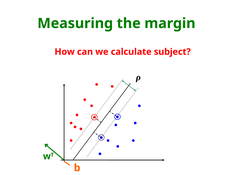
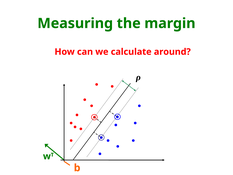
subject: subject -> around
